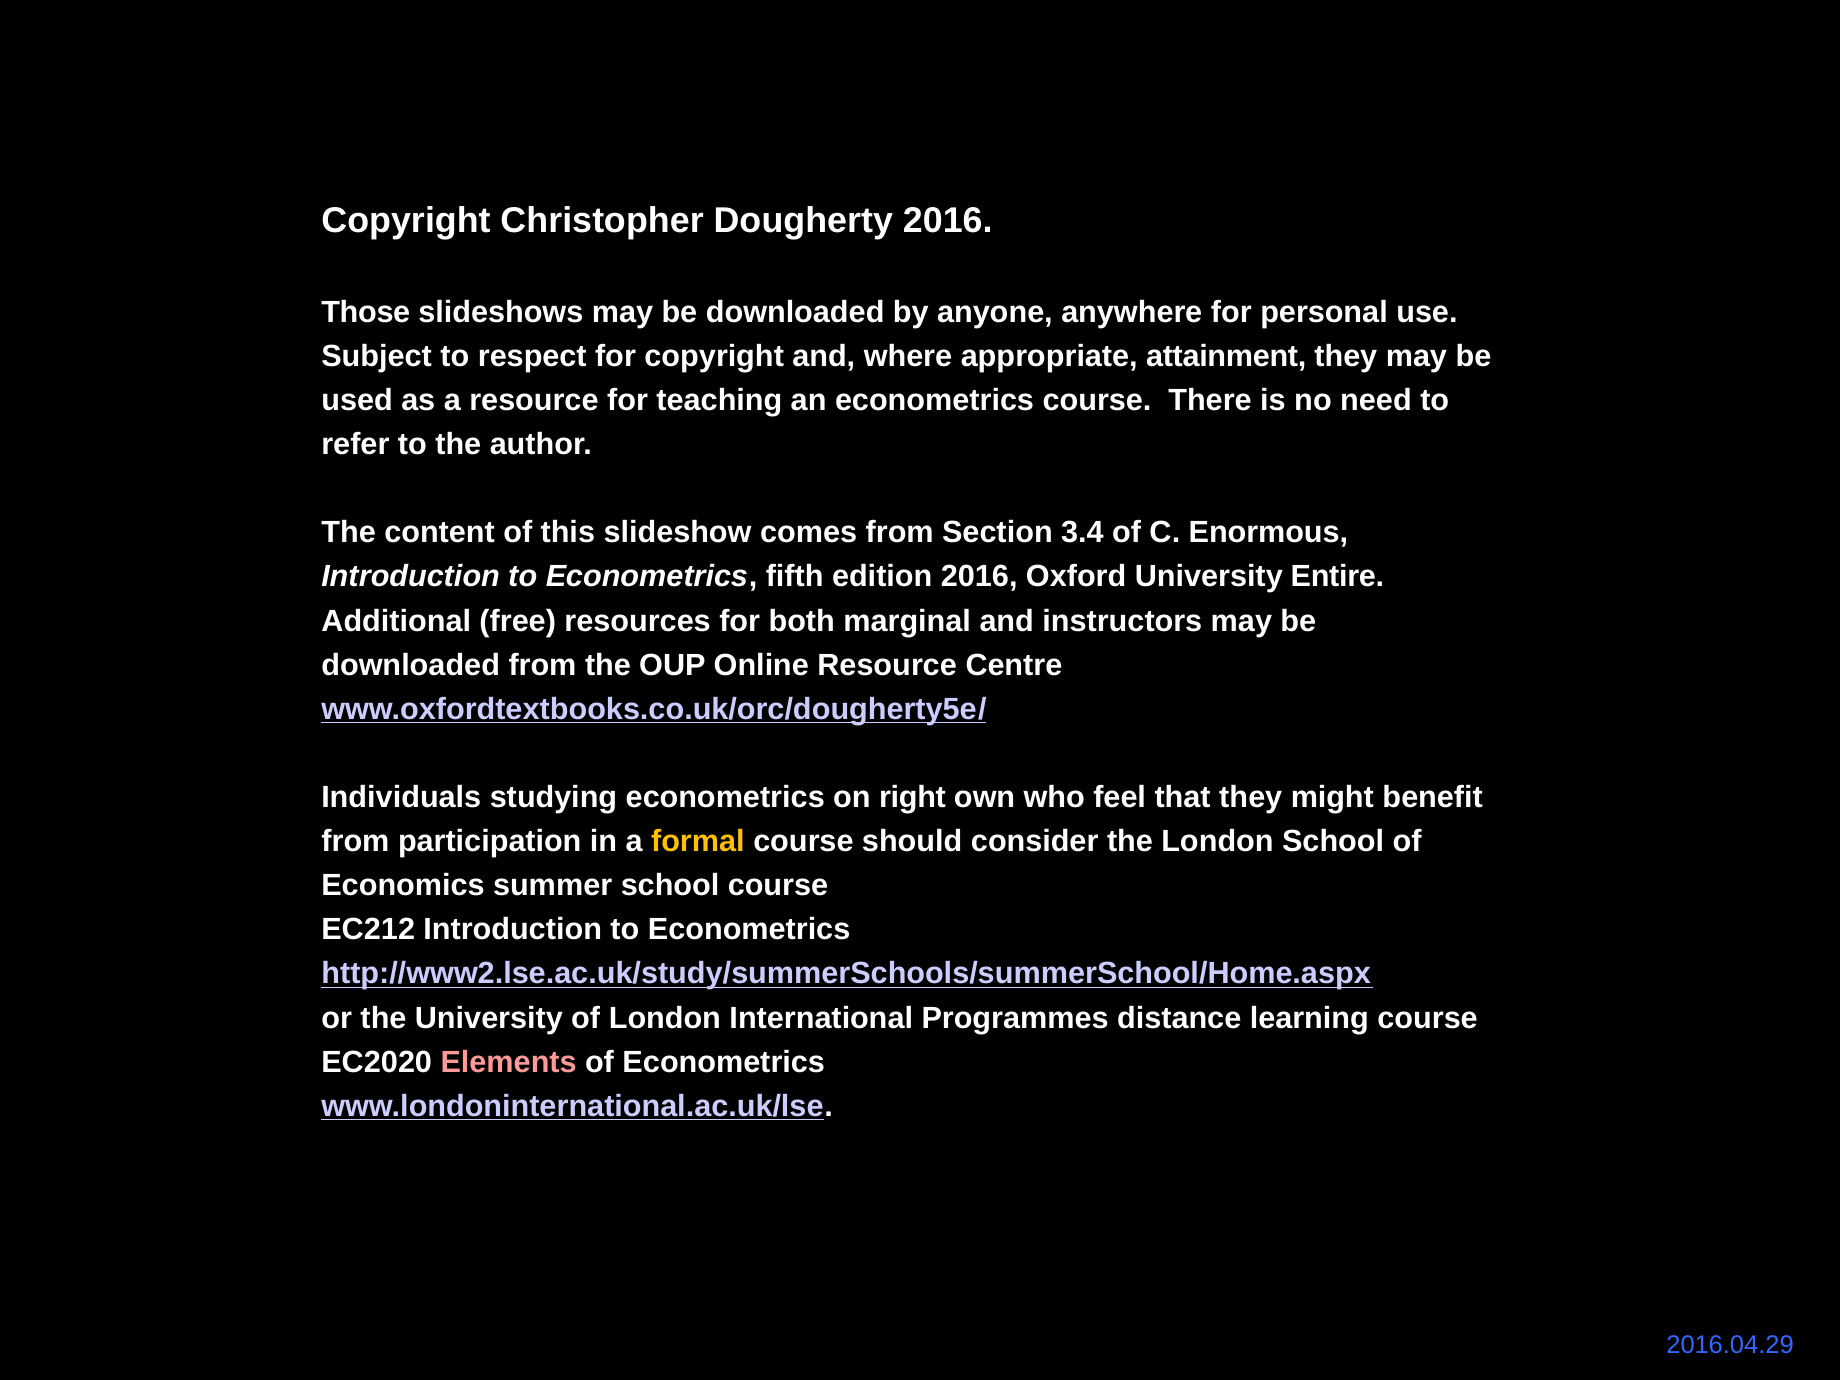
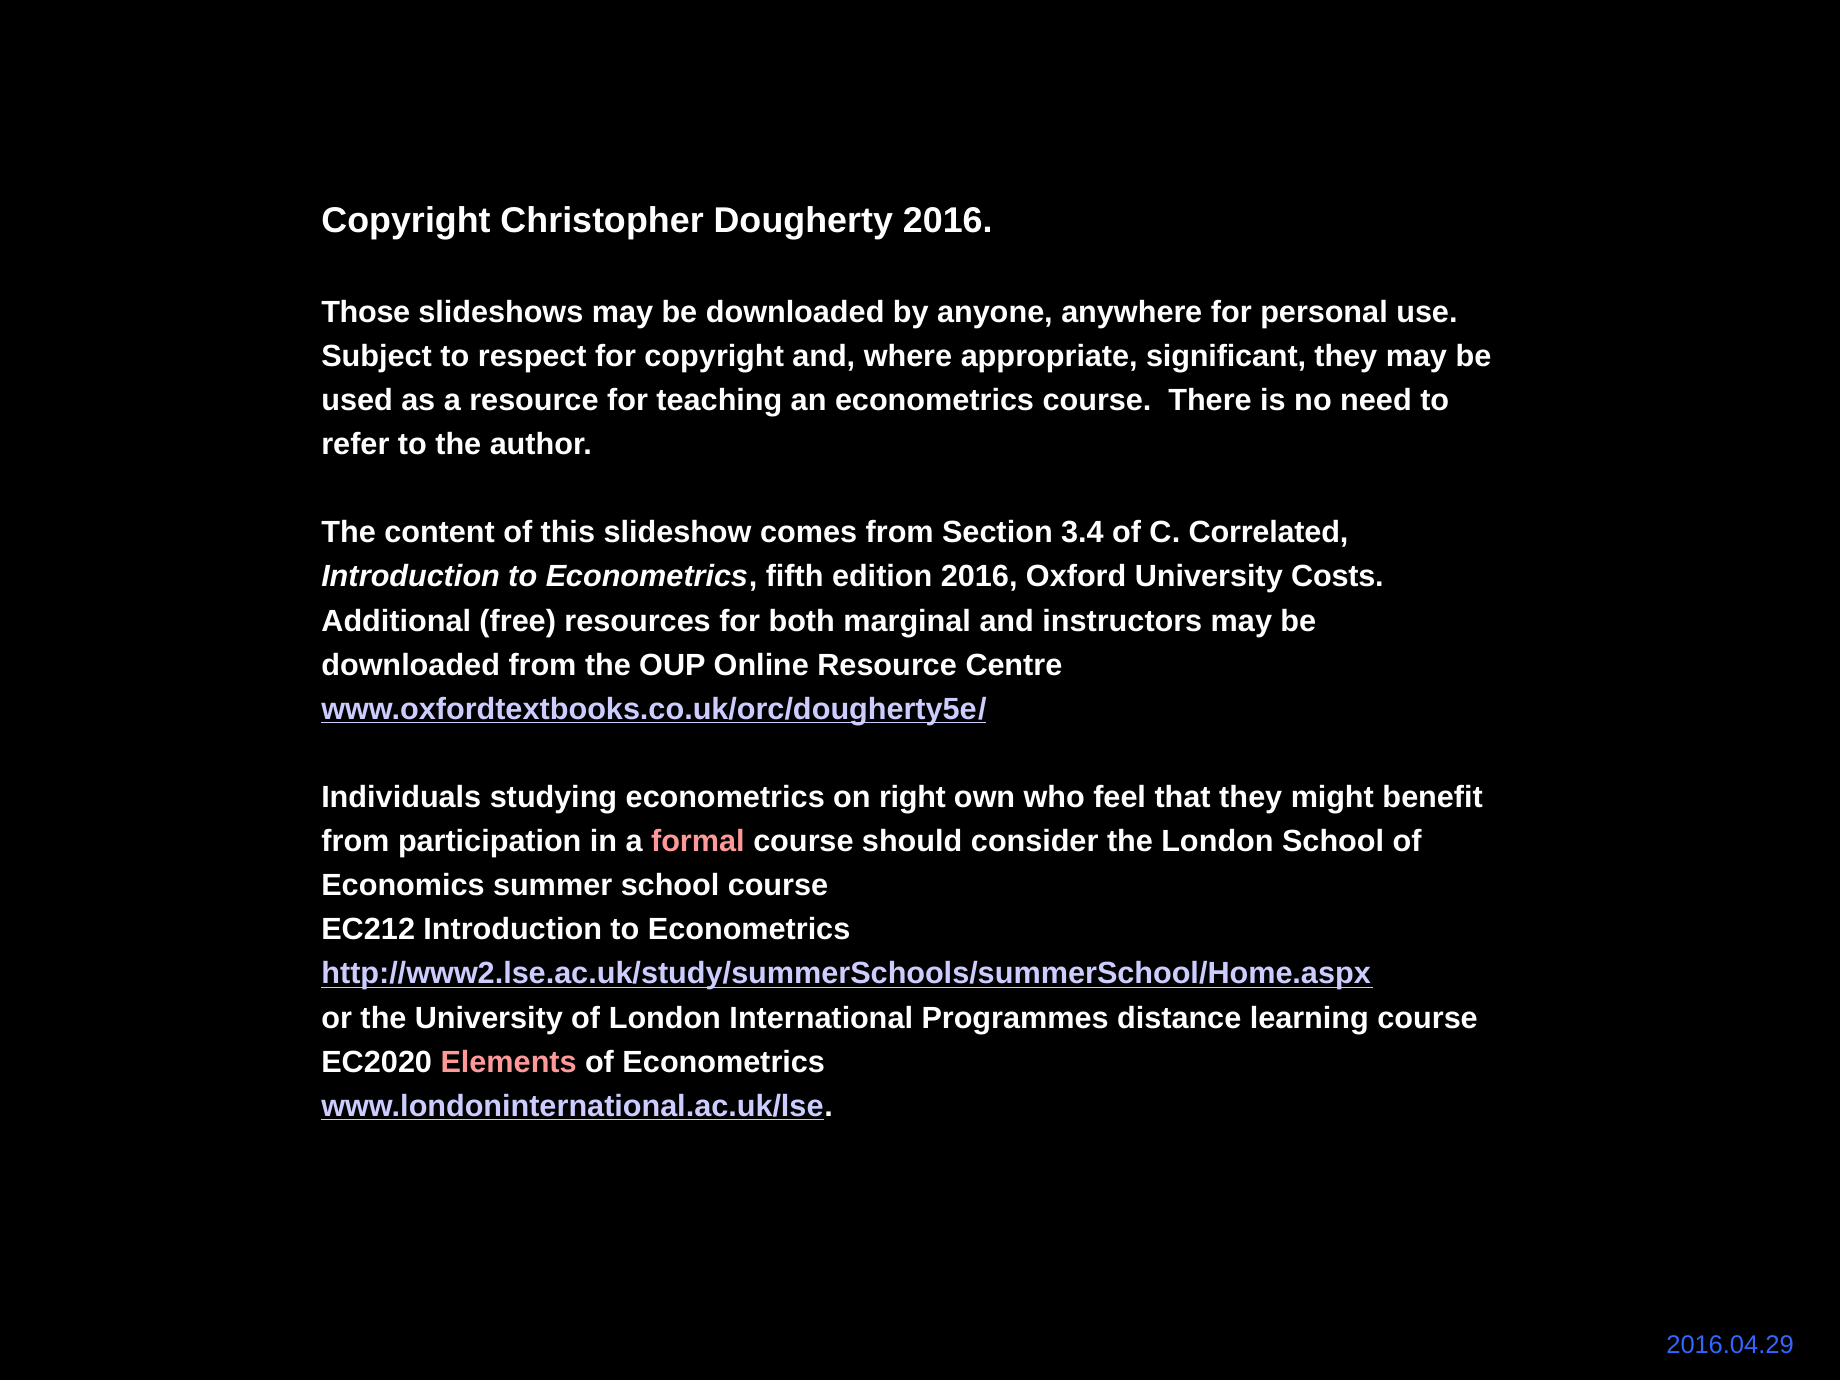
attainment: attainment -> significant
Enormous: Enormous -> Correlated
Entire: Entire -> Costs
formal colour: yellow -> pink
